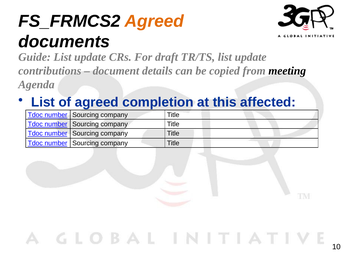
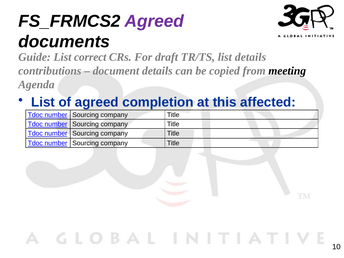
Agreed at (154, 21) colour: orange -> purple
Guide List update: update -> correct
TR/TS list update: update -> details
